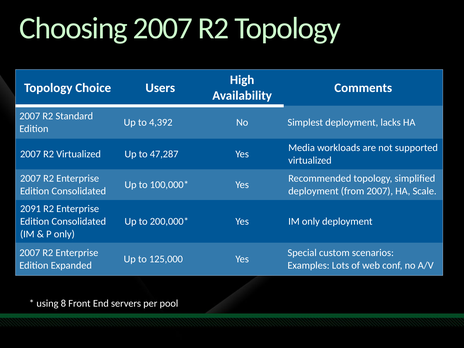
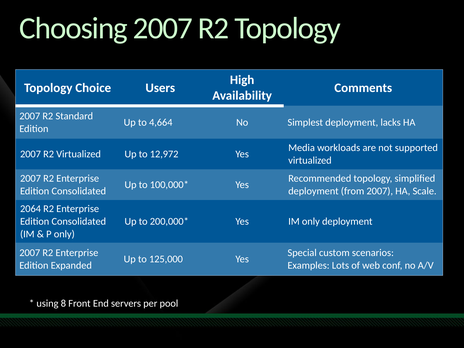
4,392: 4,392 -> 4,664
47,287: 47,287 -> 12,972
2091: 2091 -> 2064
